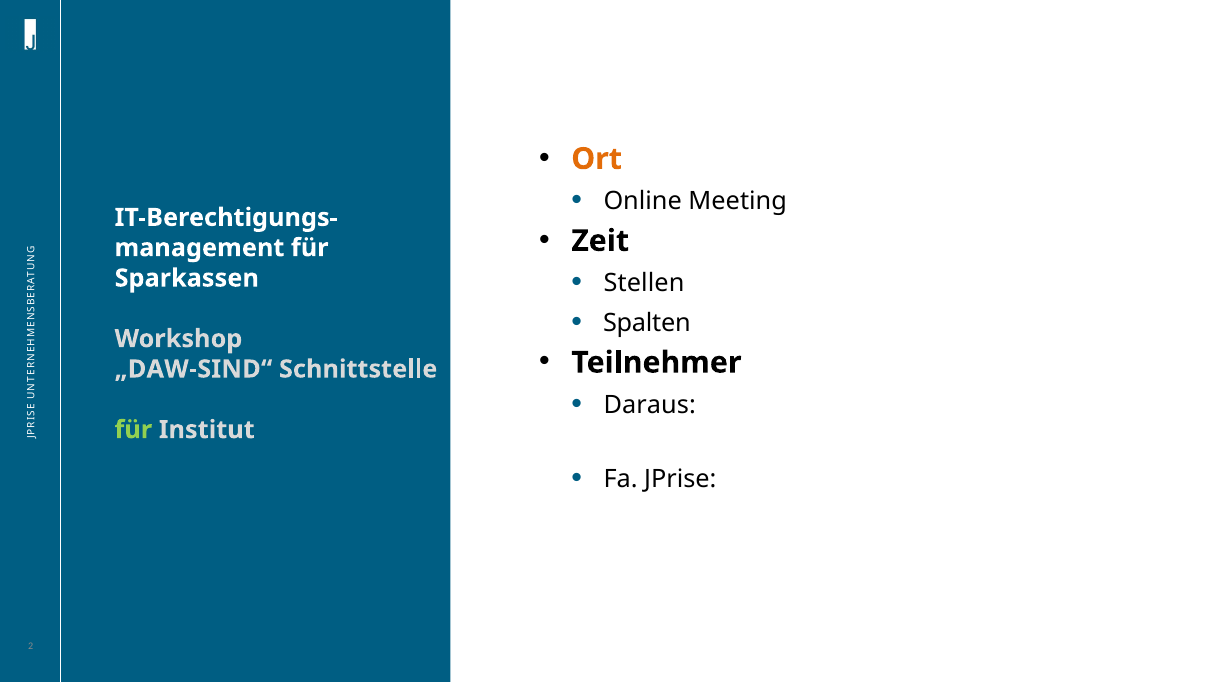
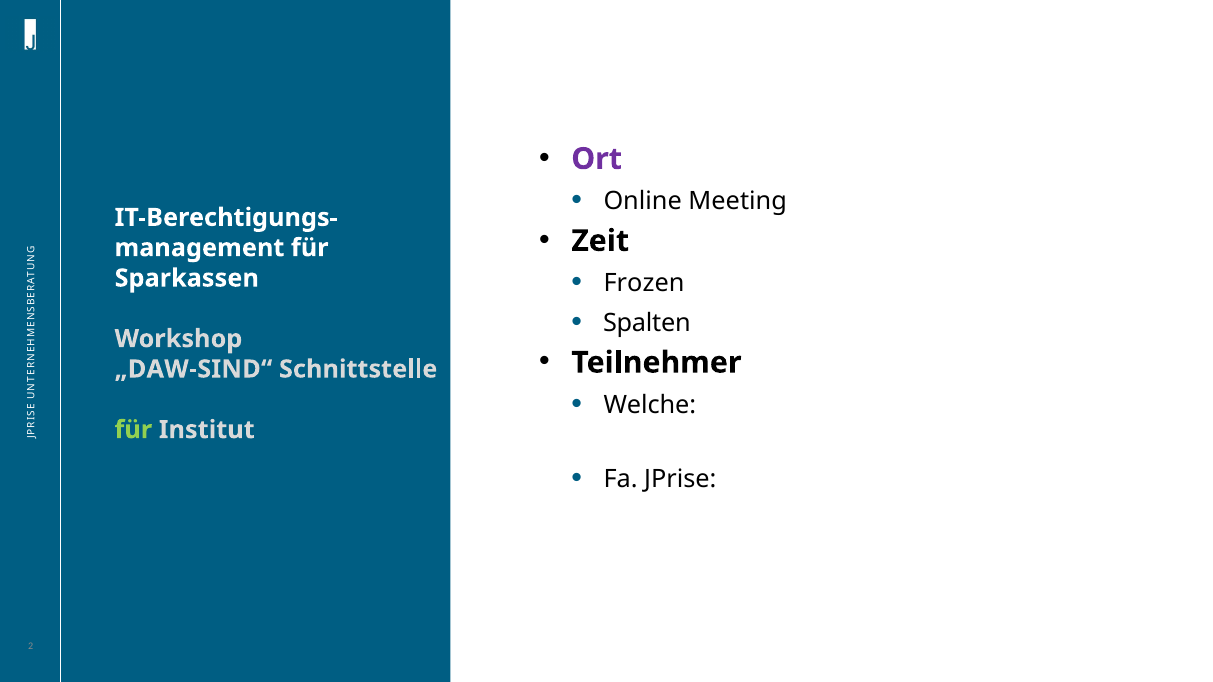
Ort colour: orange -> purple
Stellen: Stellen -> Frozen
Daraus: Daraus -> Welche
